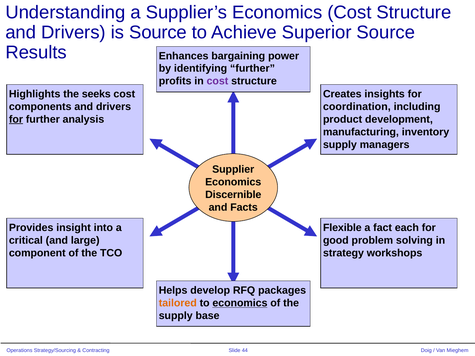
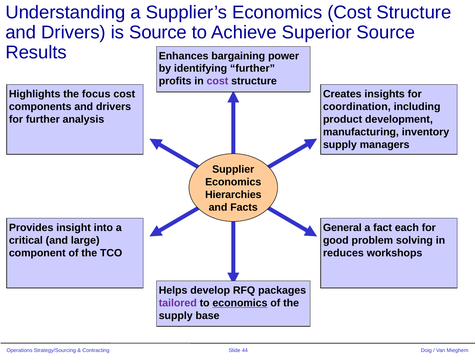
seeks: seeks -> focus
for at (16, 119) underline: present -> none
Discernible: Discernible -> Hierarchies
Flexible: Flexible -> General
strategy: strategy -> reduces
tailored colour: orange -> purple
